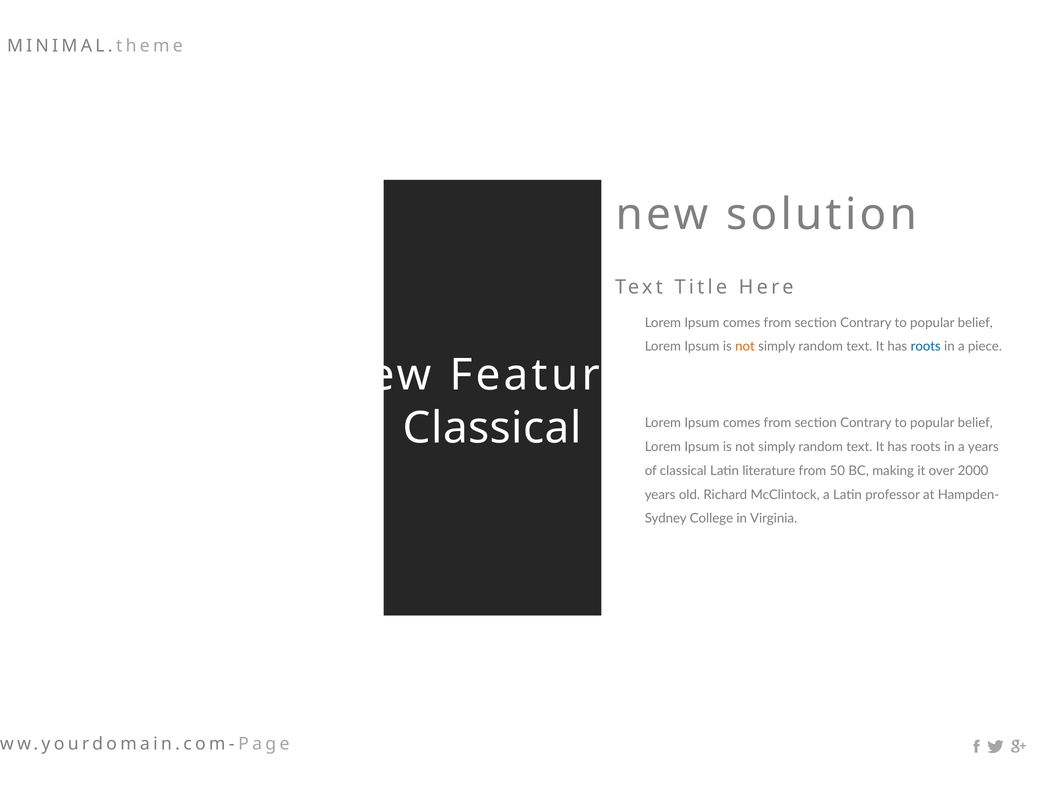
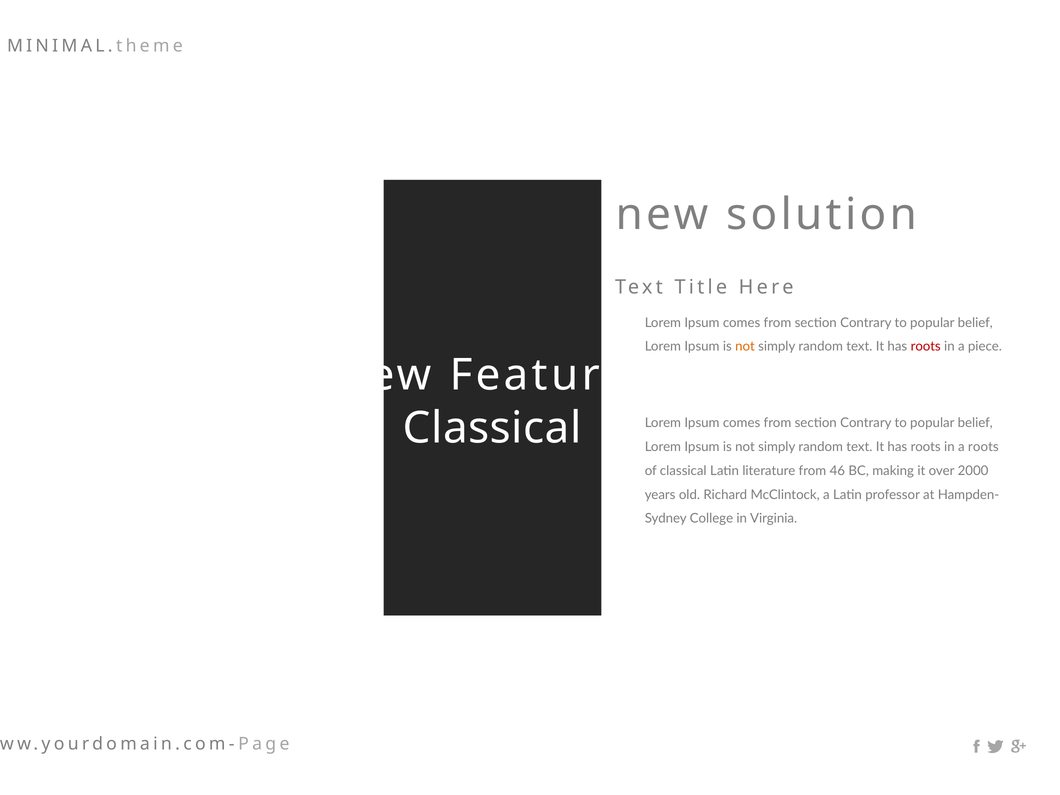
roots at (926, 347) colour: blue -> red
a years: years -> roots
50: 50 -> 46
